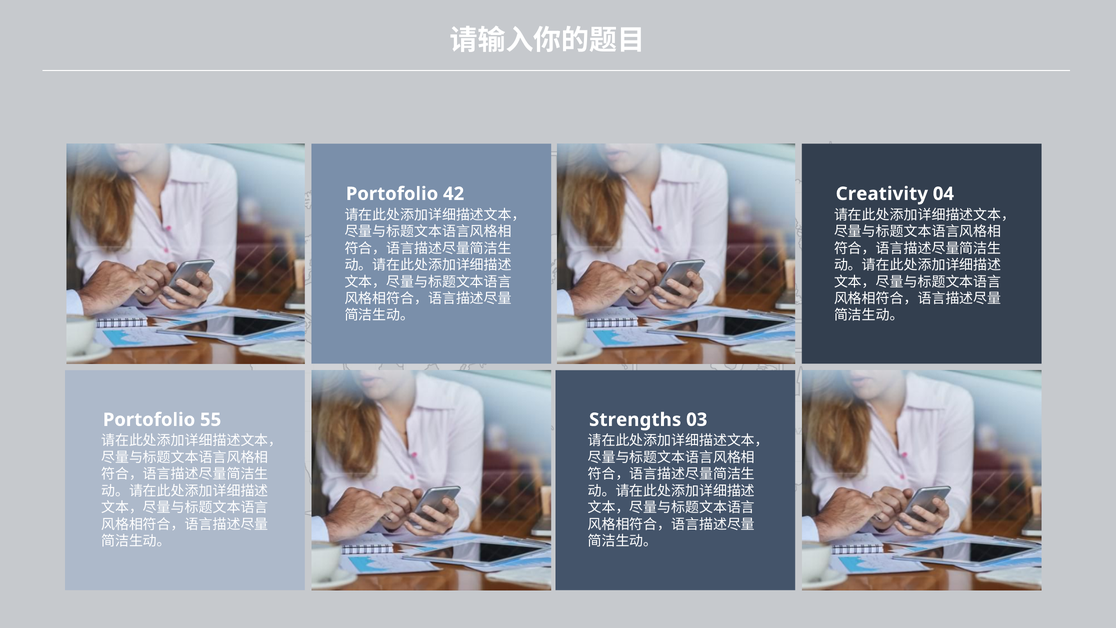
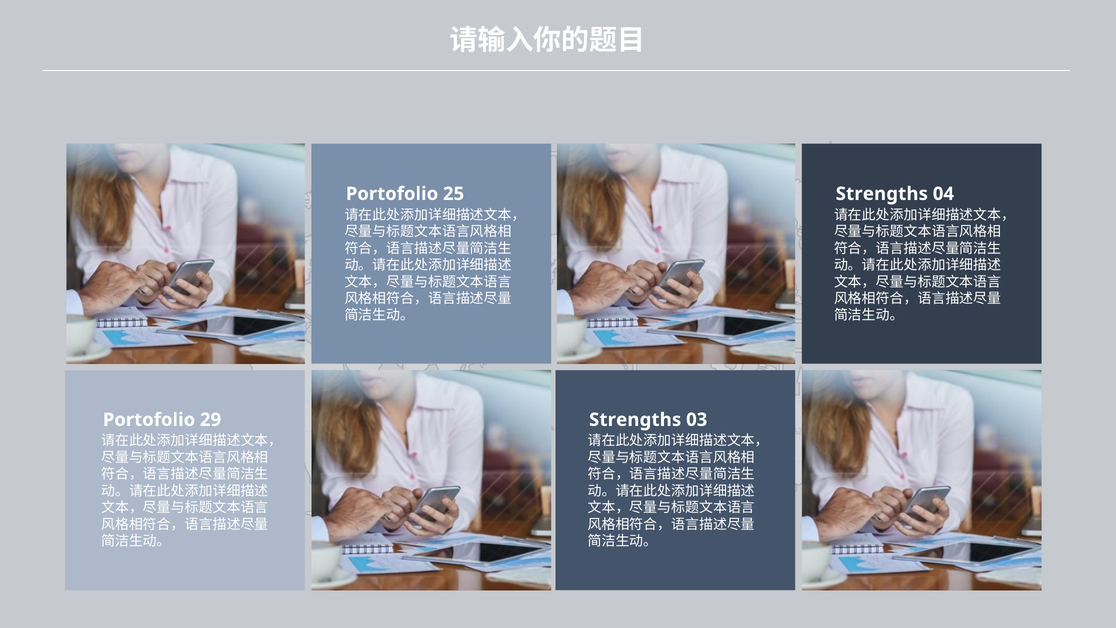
42: 42 -> 25
Creativity at (882, 194): Creativity -> Strengths
55: 55 -> 29
